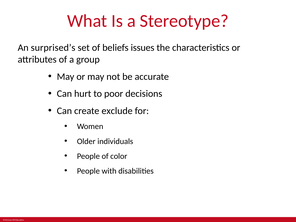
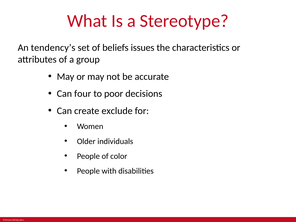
surprised’s: surprised’s -> tendency’s
hurt: hurt -> four
